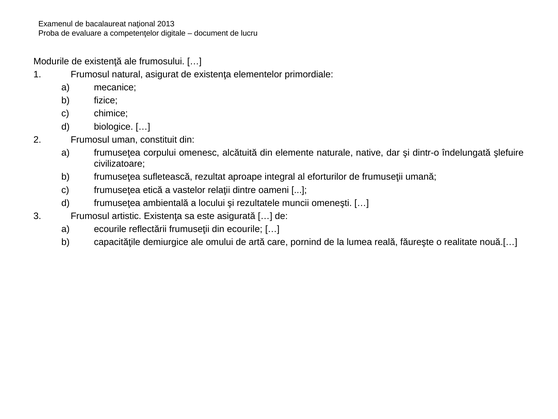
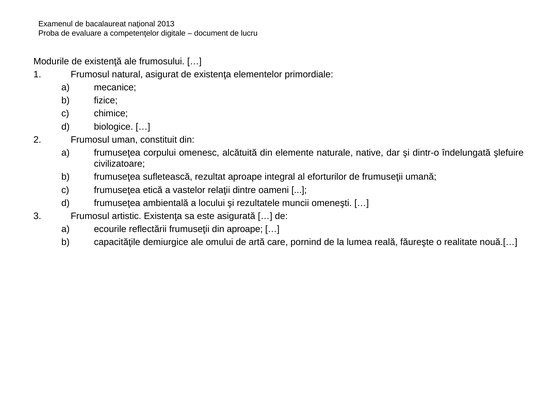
din ecourile: ecourile -> aproape
